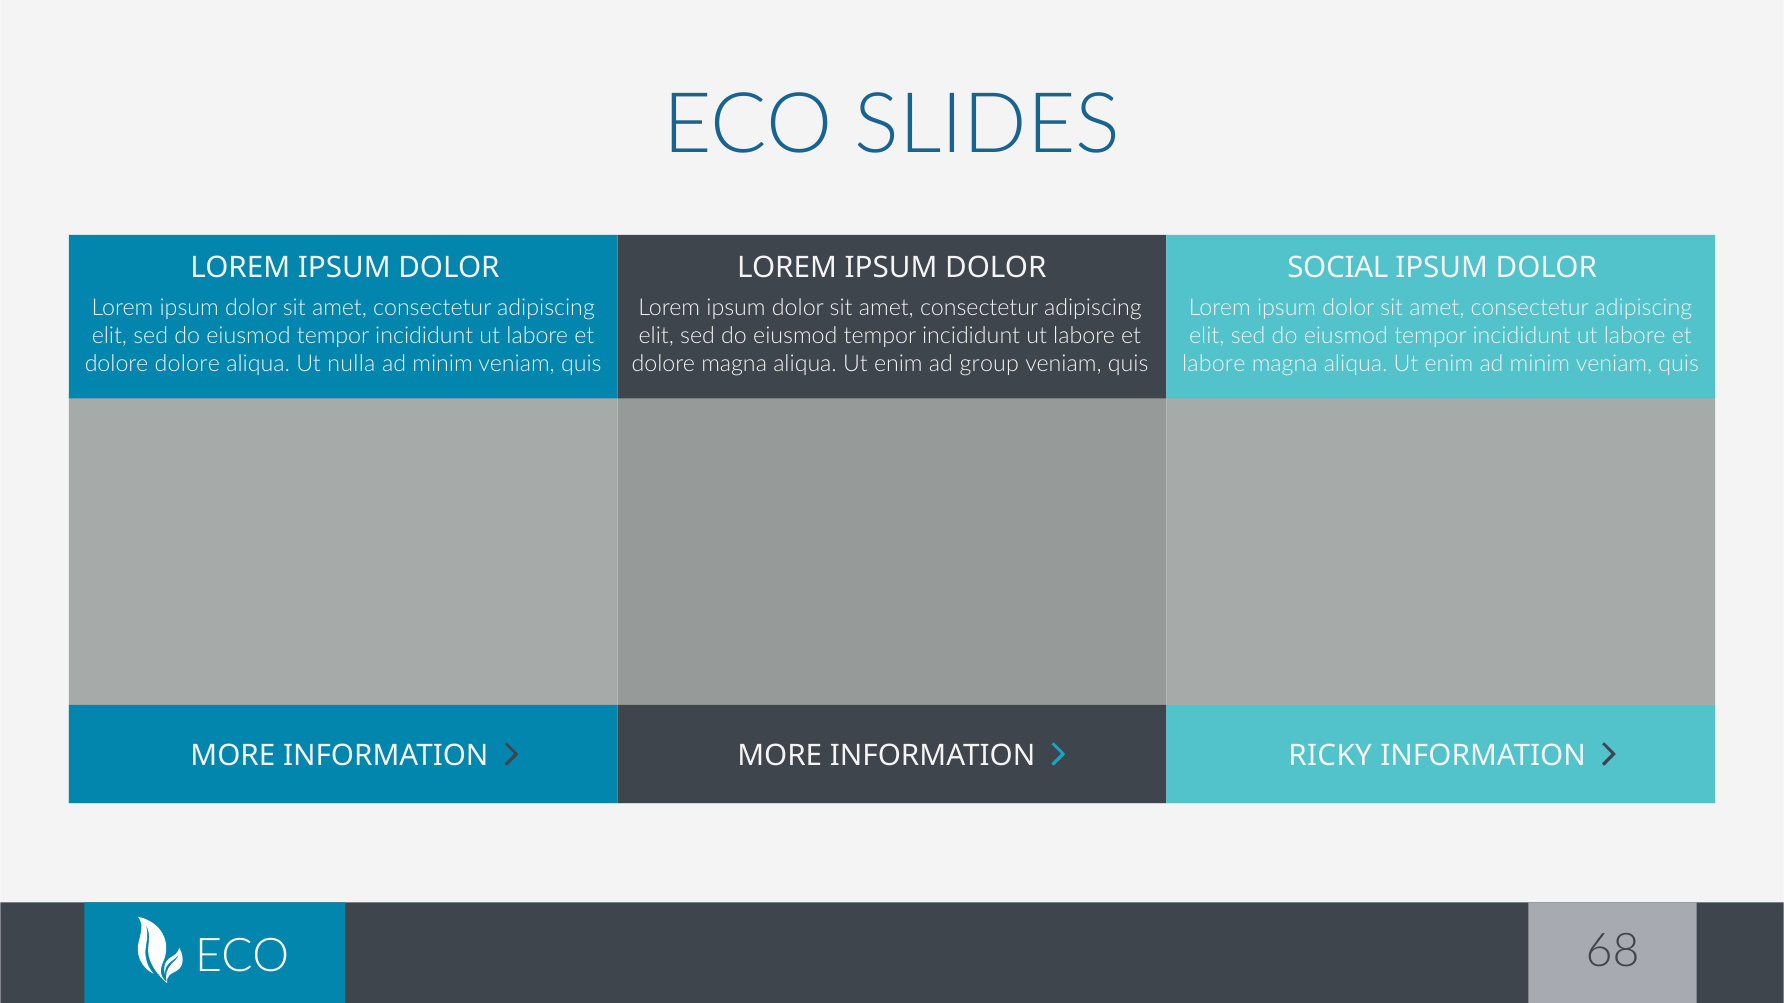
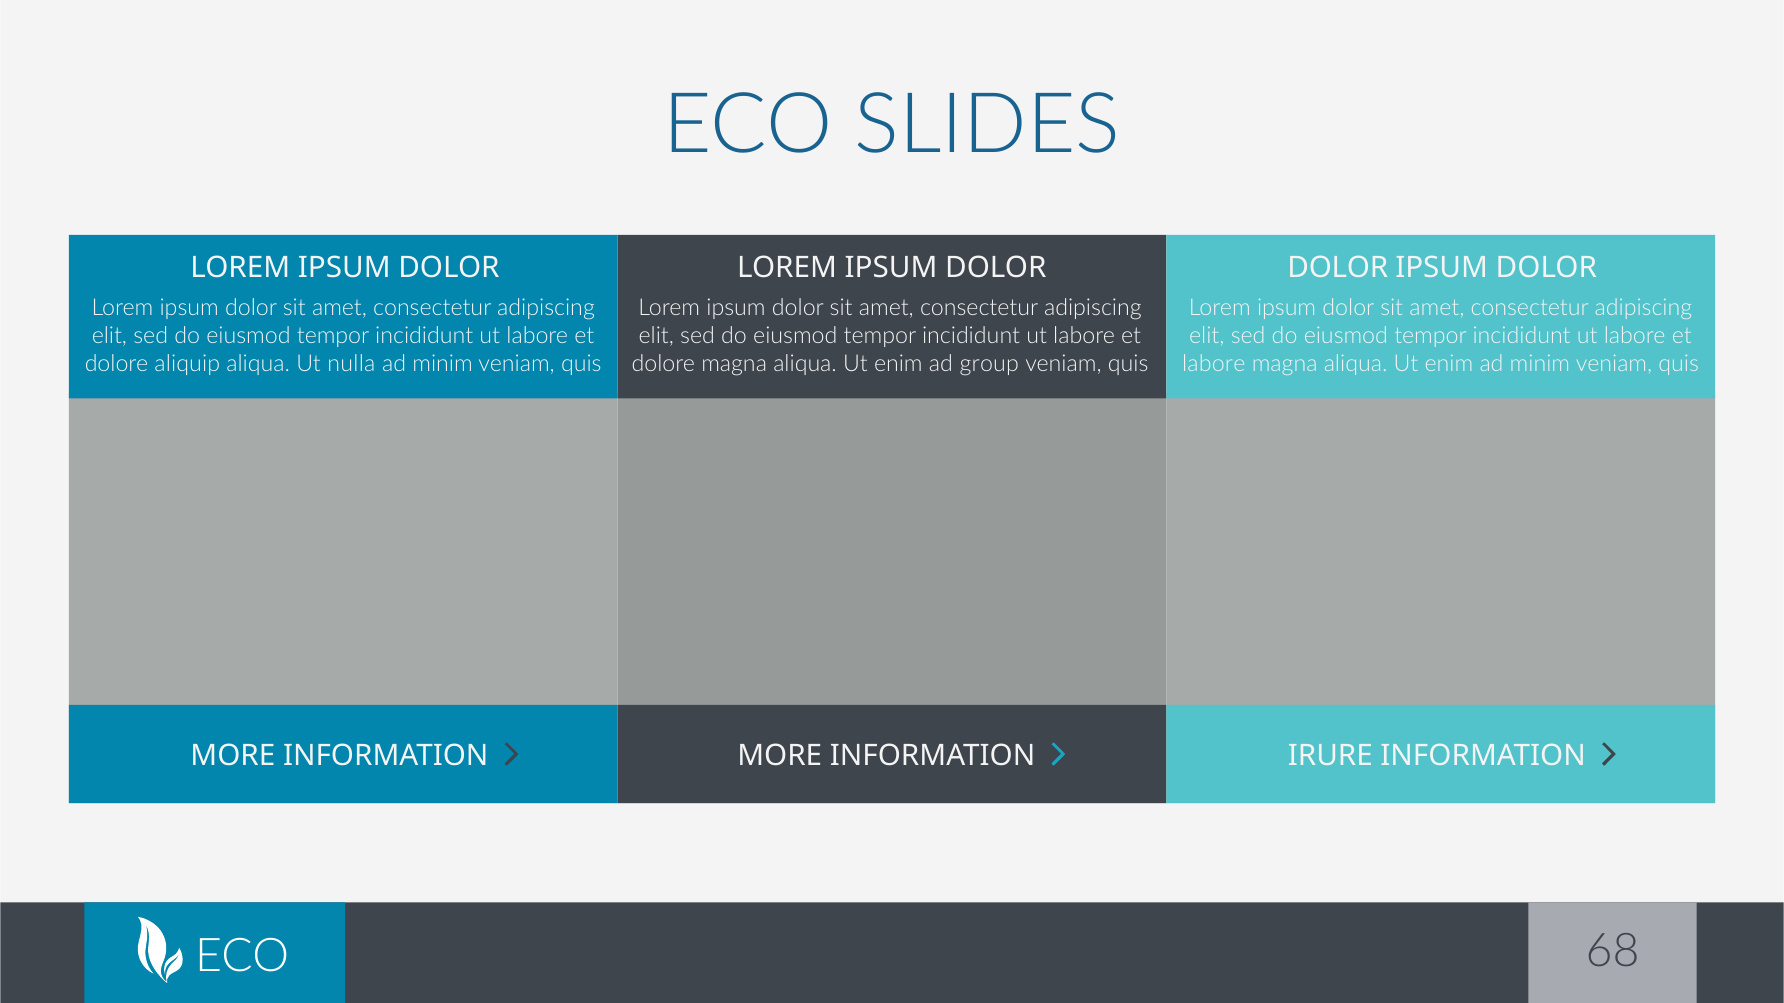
SOCIAL at (1338, 268): SOCIAL -> DOLOR
dolore dolore: dolore -> aliquip
RICKY: RICKY -> IRURE
